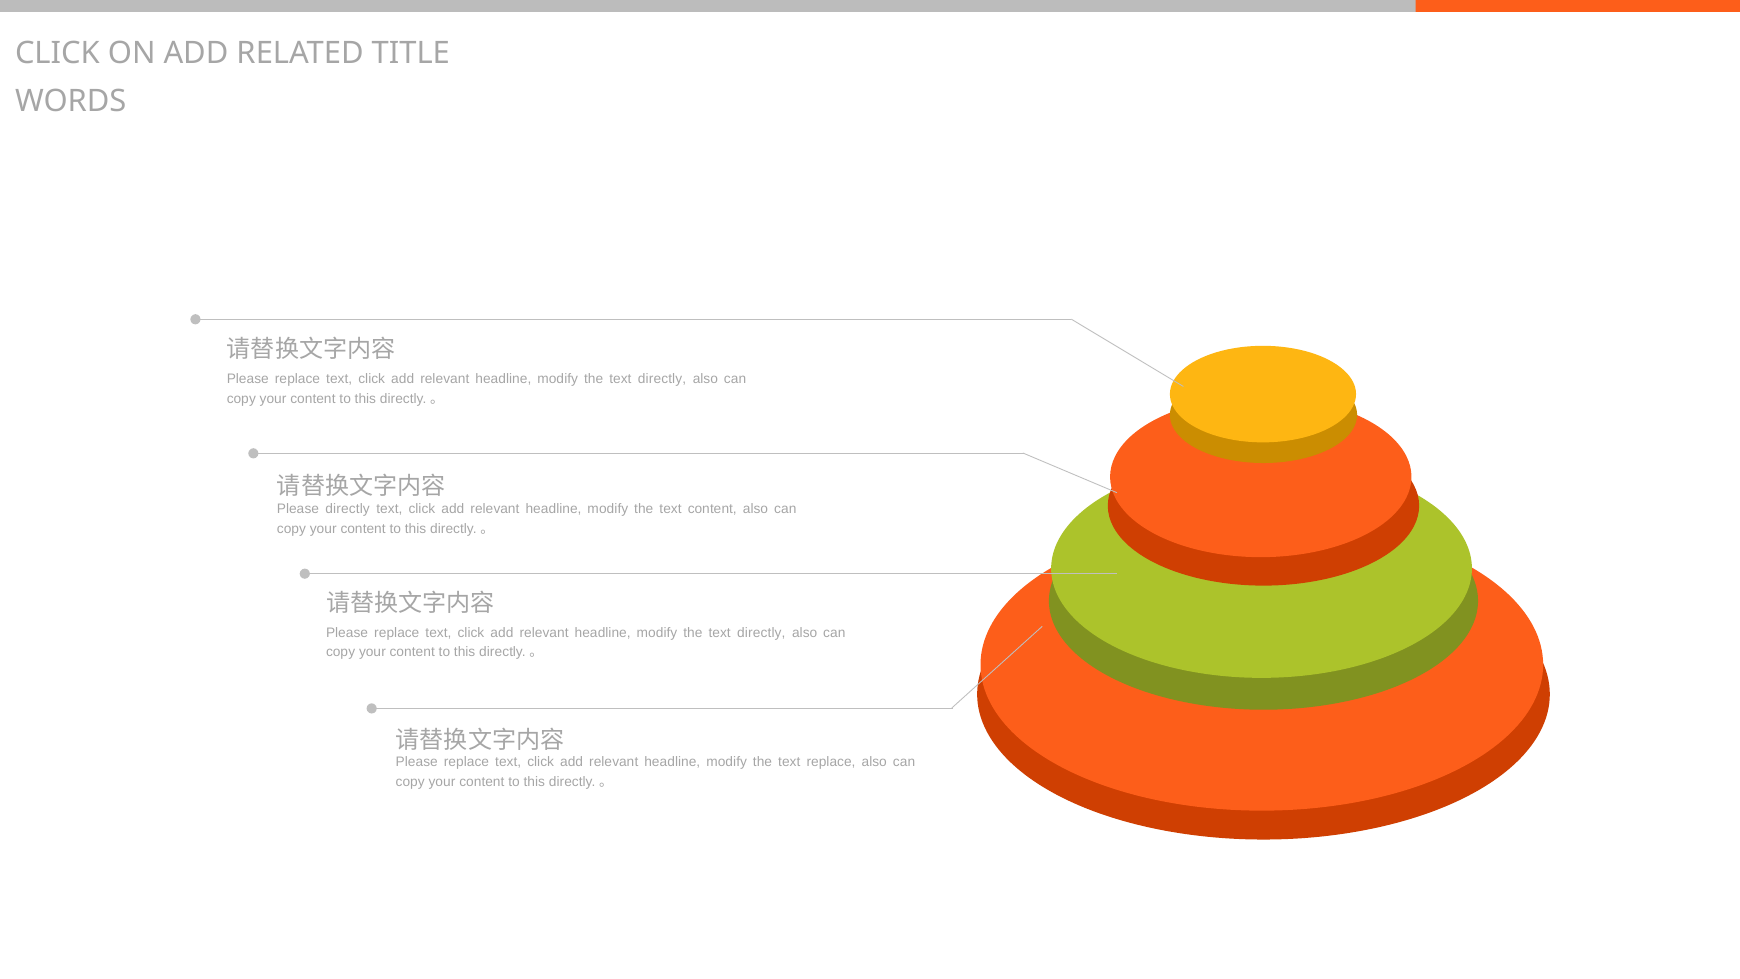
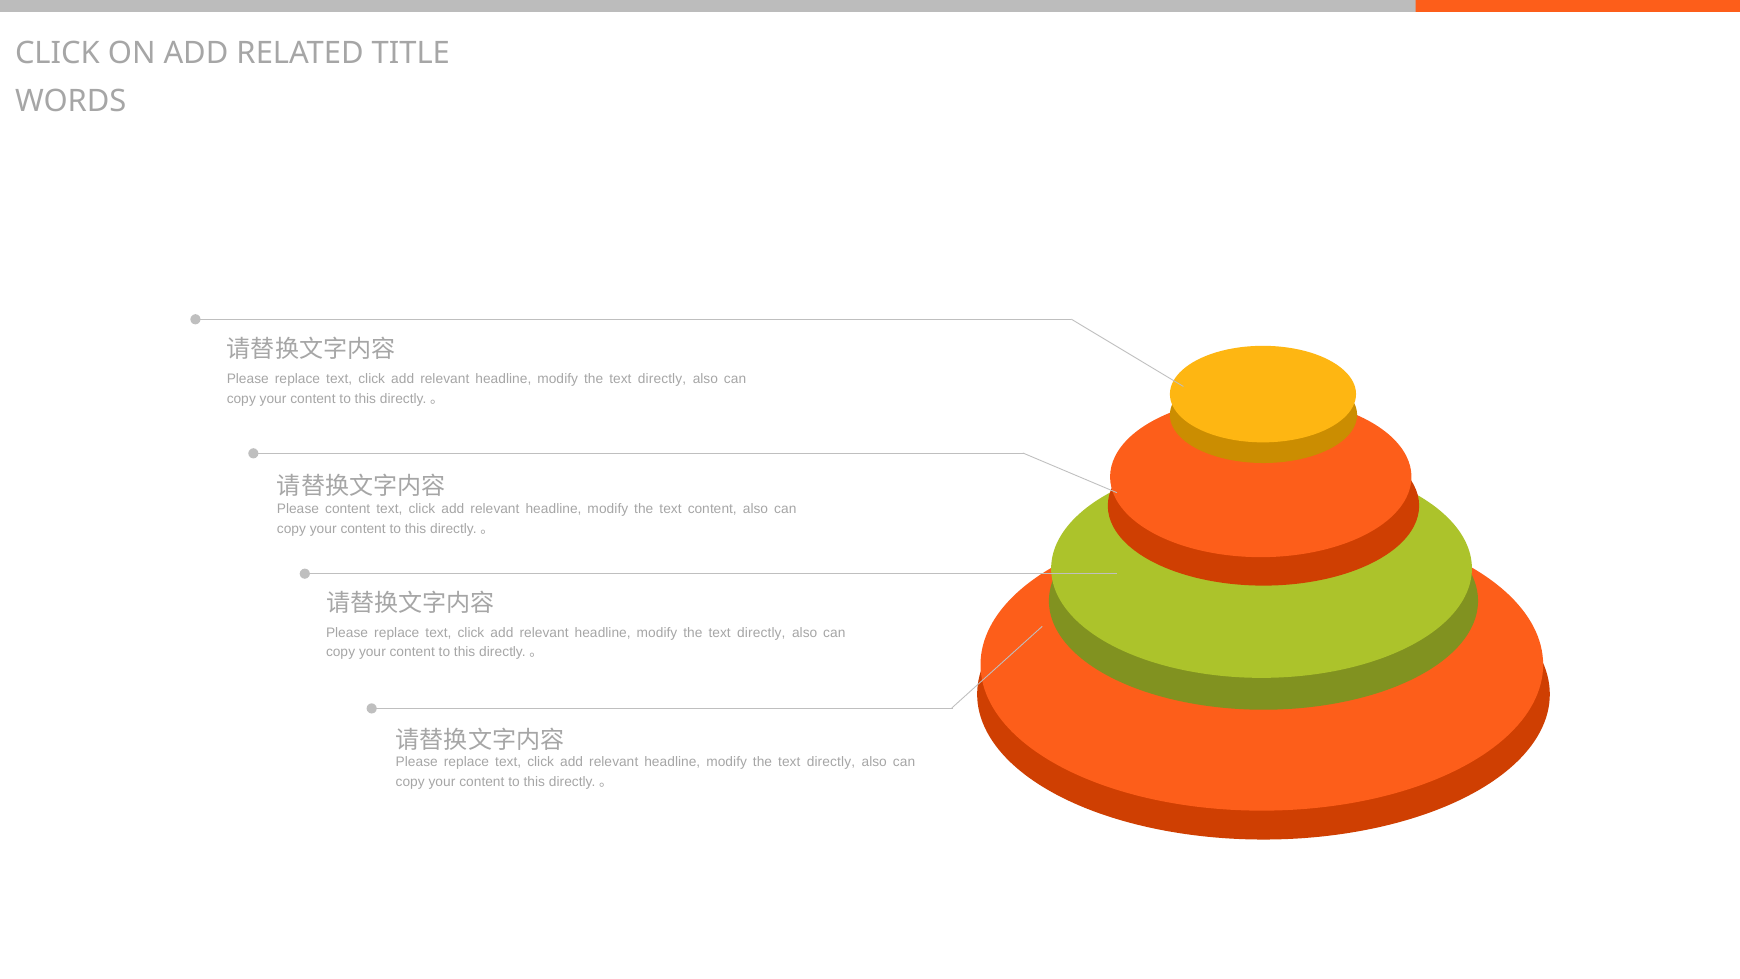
Please directly: directly -> content
replace at (831, 762): replace -> directly
